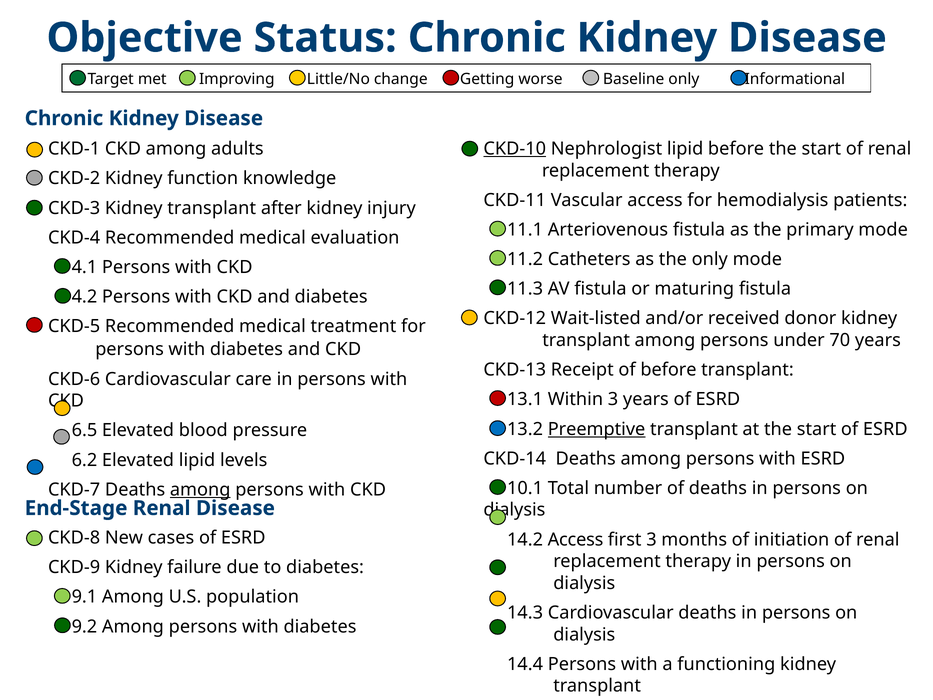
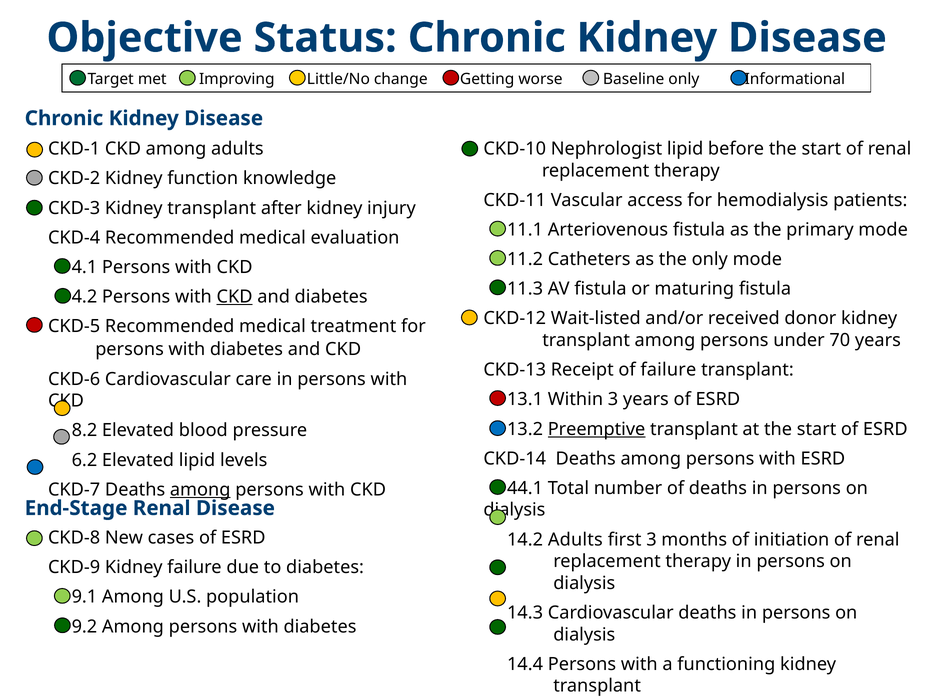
CKD-10 underline: present -> none
CKD at (235, 297) underline: none -> present
of before: before -> failure
6.5: 6.5 -> 8.2
10.1: 10.1 -> 44.1
14.2 Access: Access -> Adults
